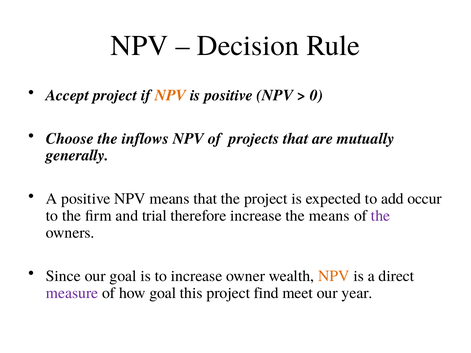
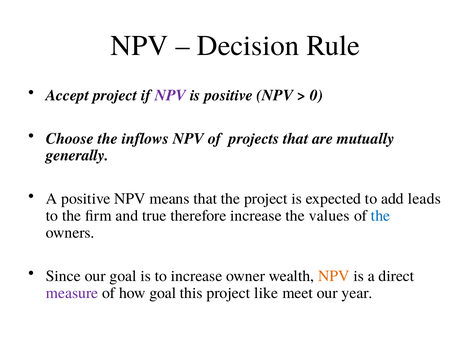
NPV at (170, 95) colour: orange -> purple
occur: occur -> leads
trial: trial -> true
the means: means -> values
the at (381, 216) colour: purple -> blue
find: find -> like
